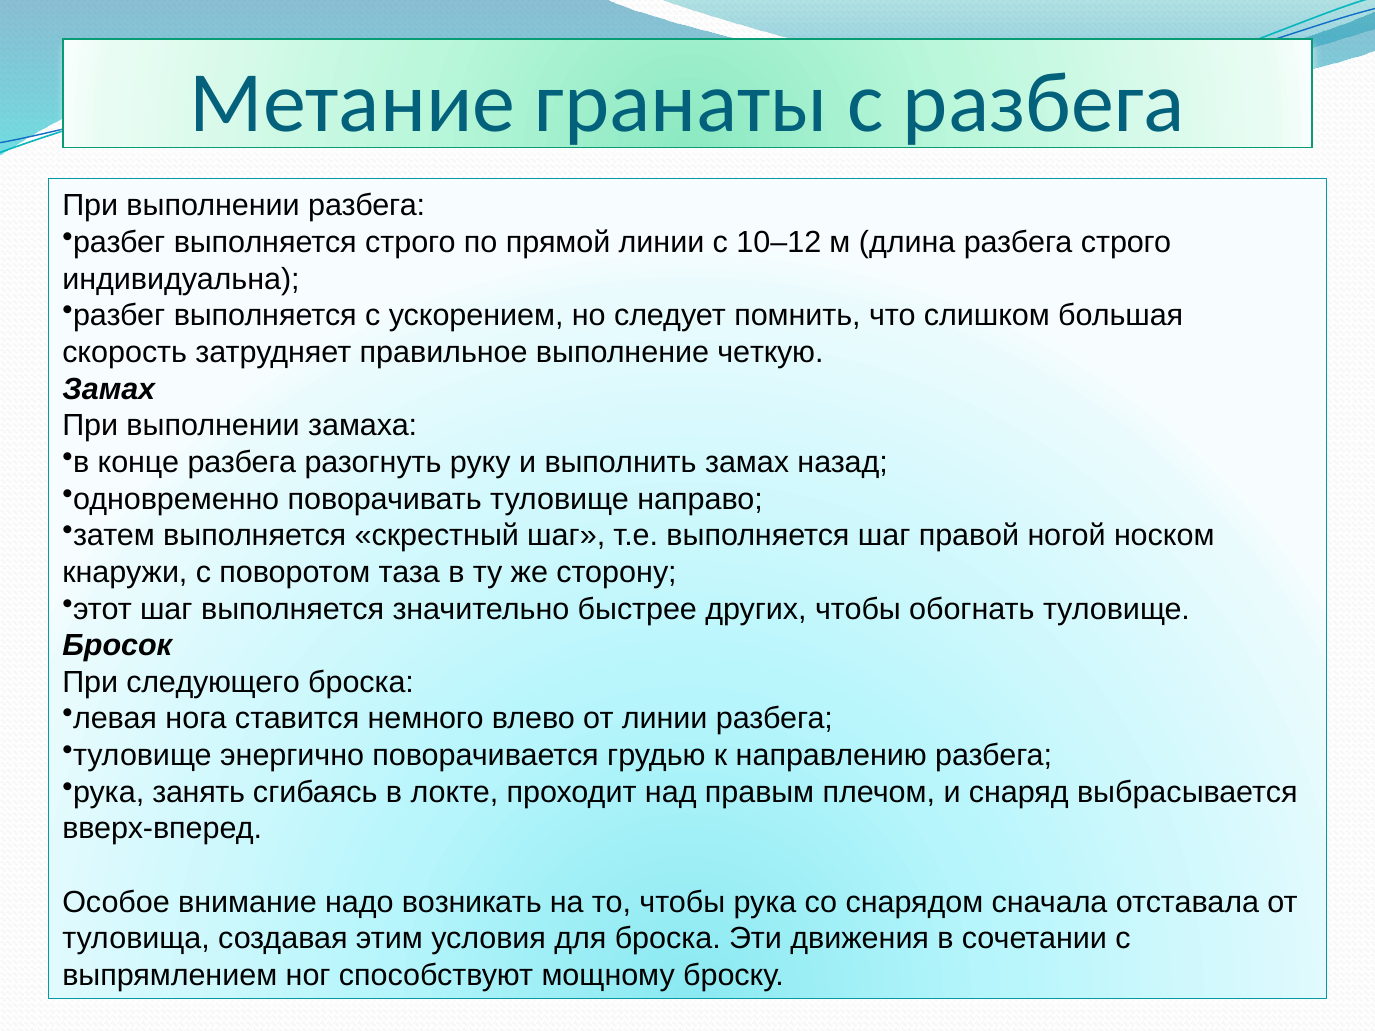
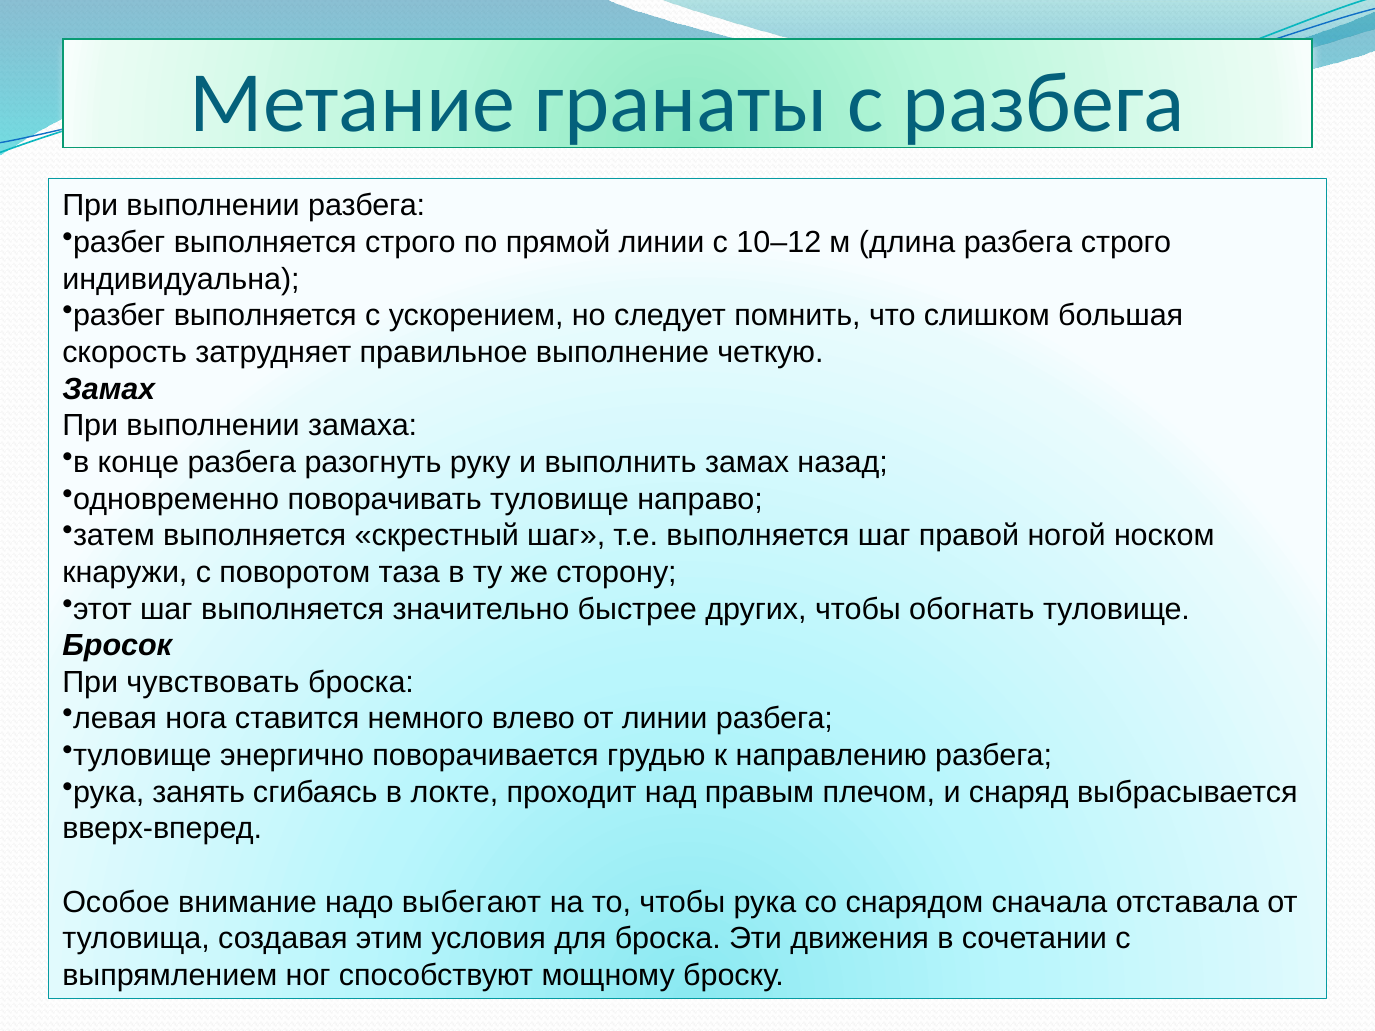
следующего: следующего -> чувствовать
возникать: возникать -> выбегают
